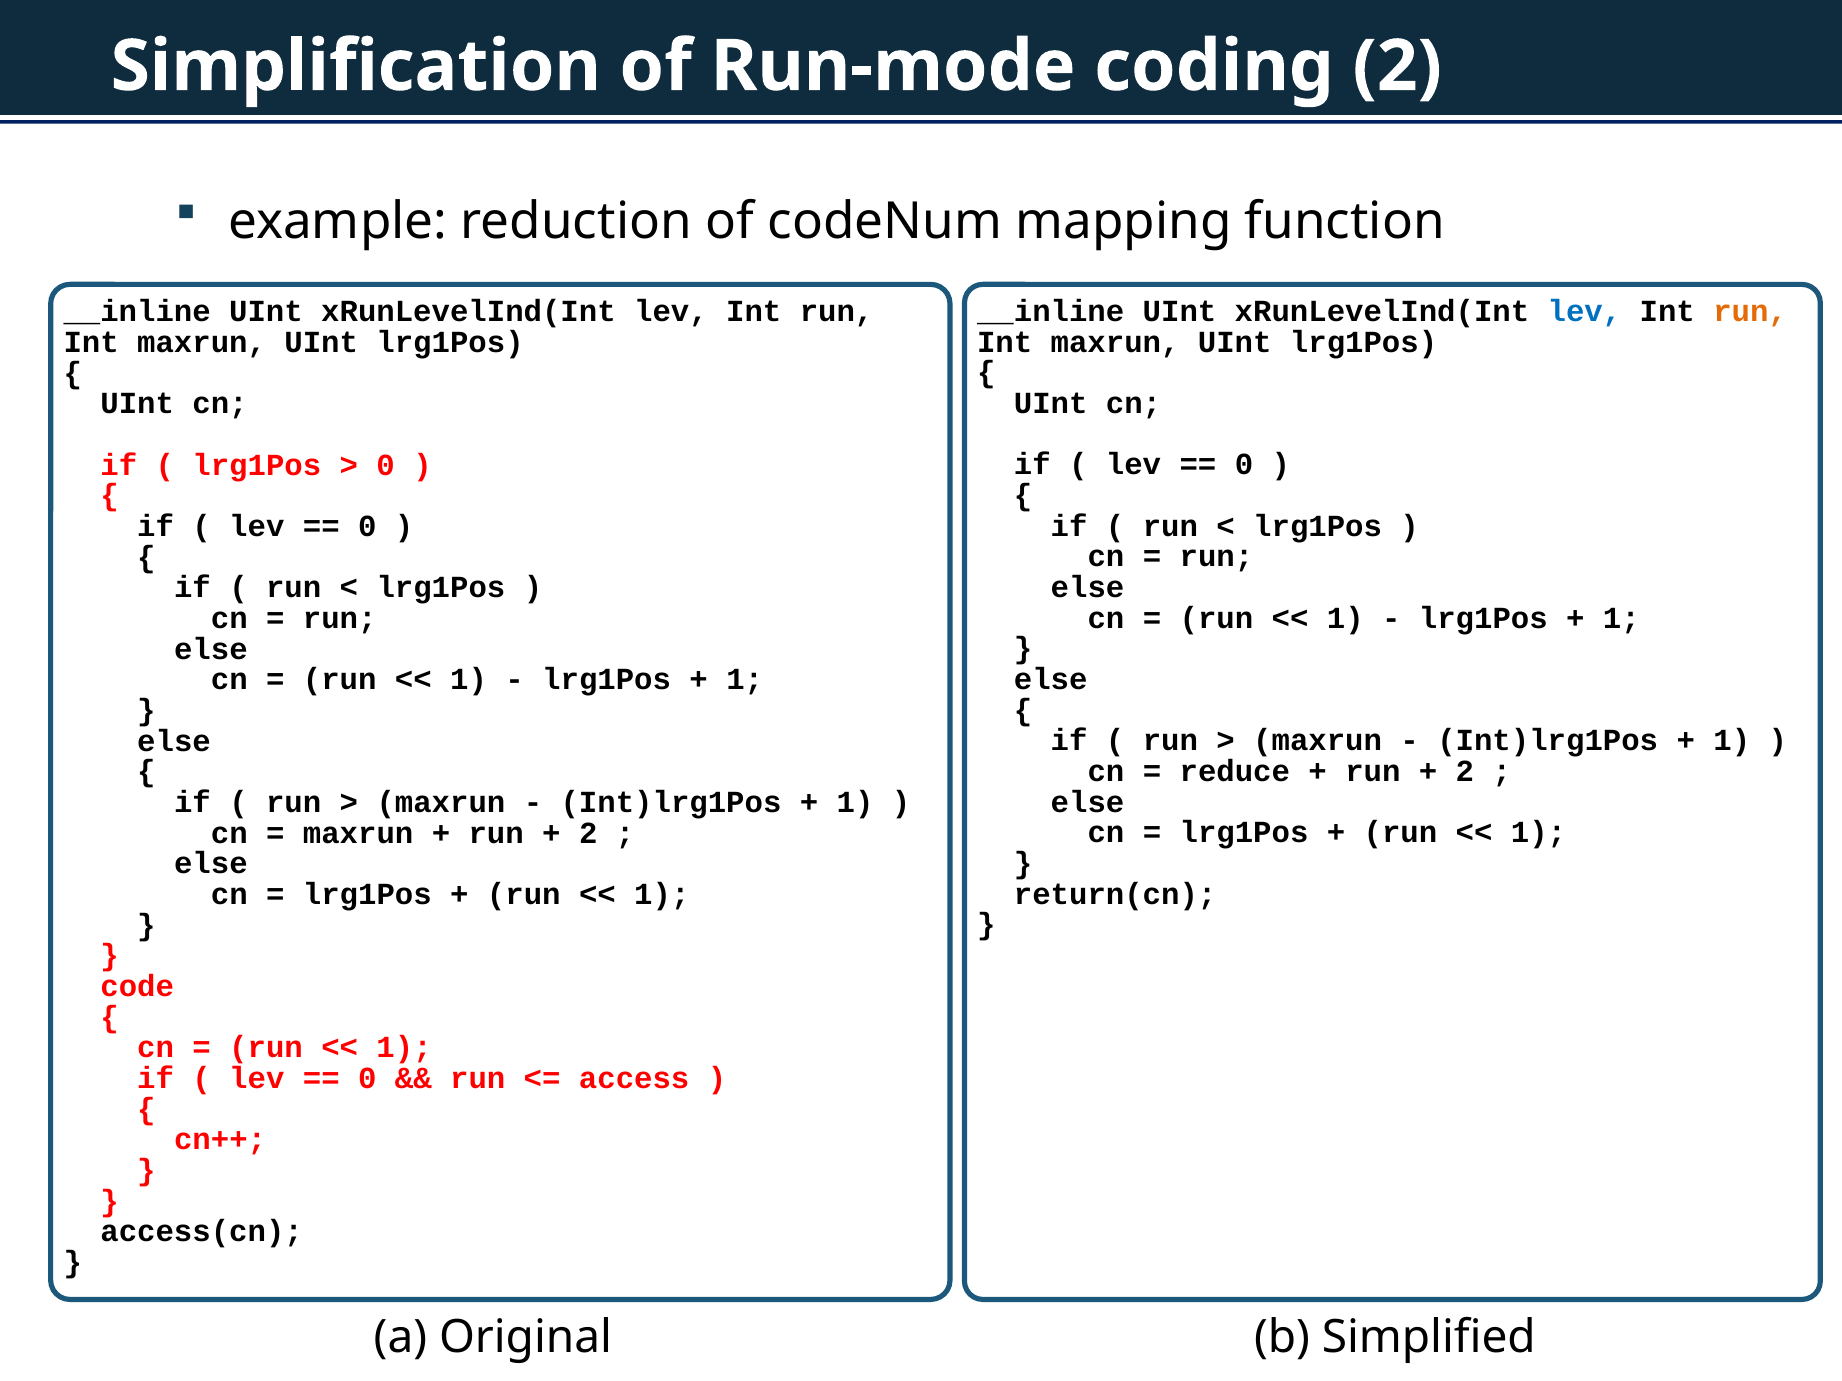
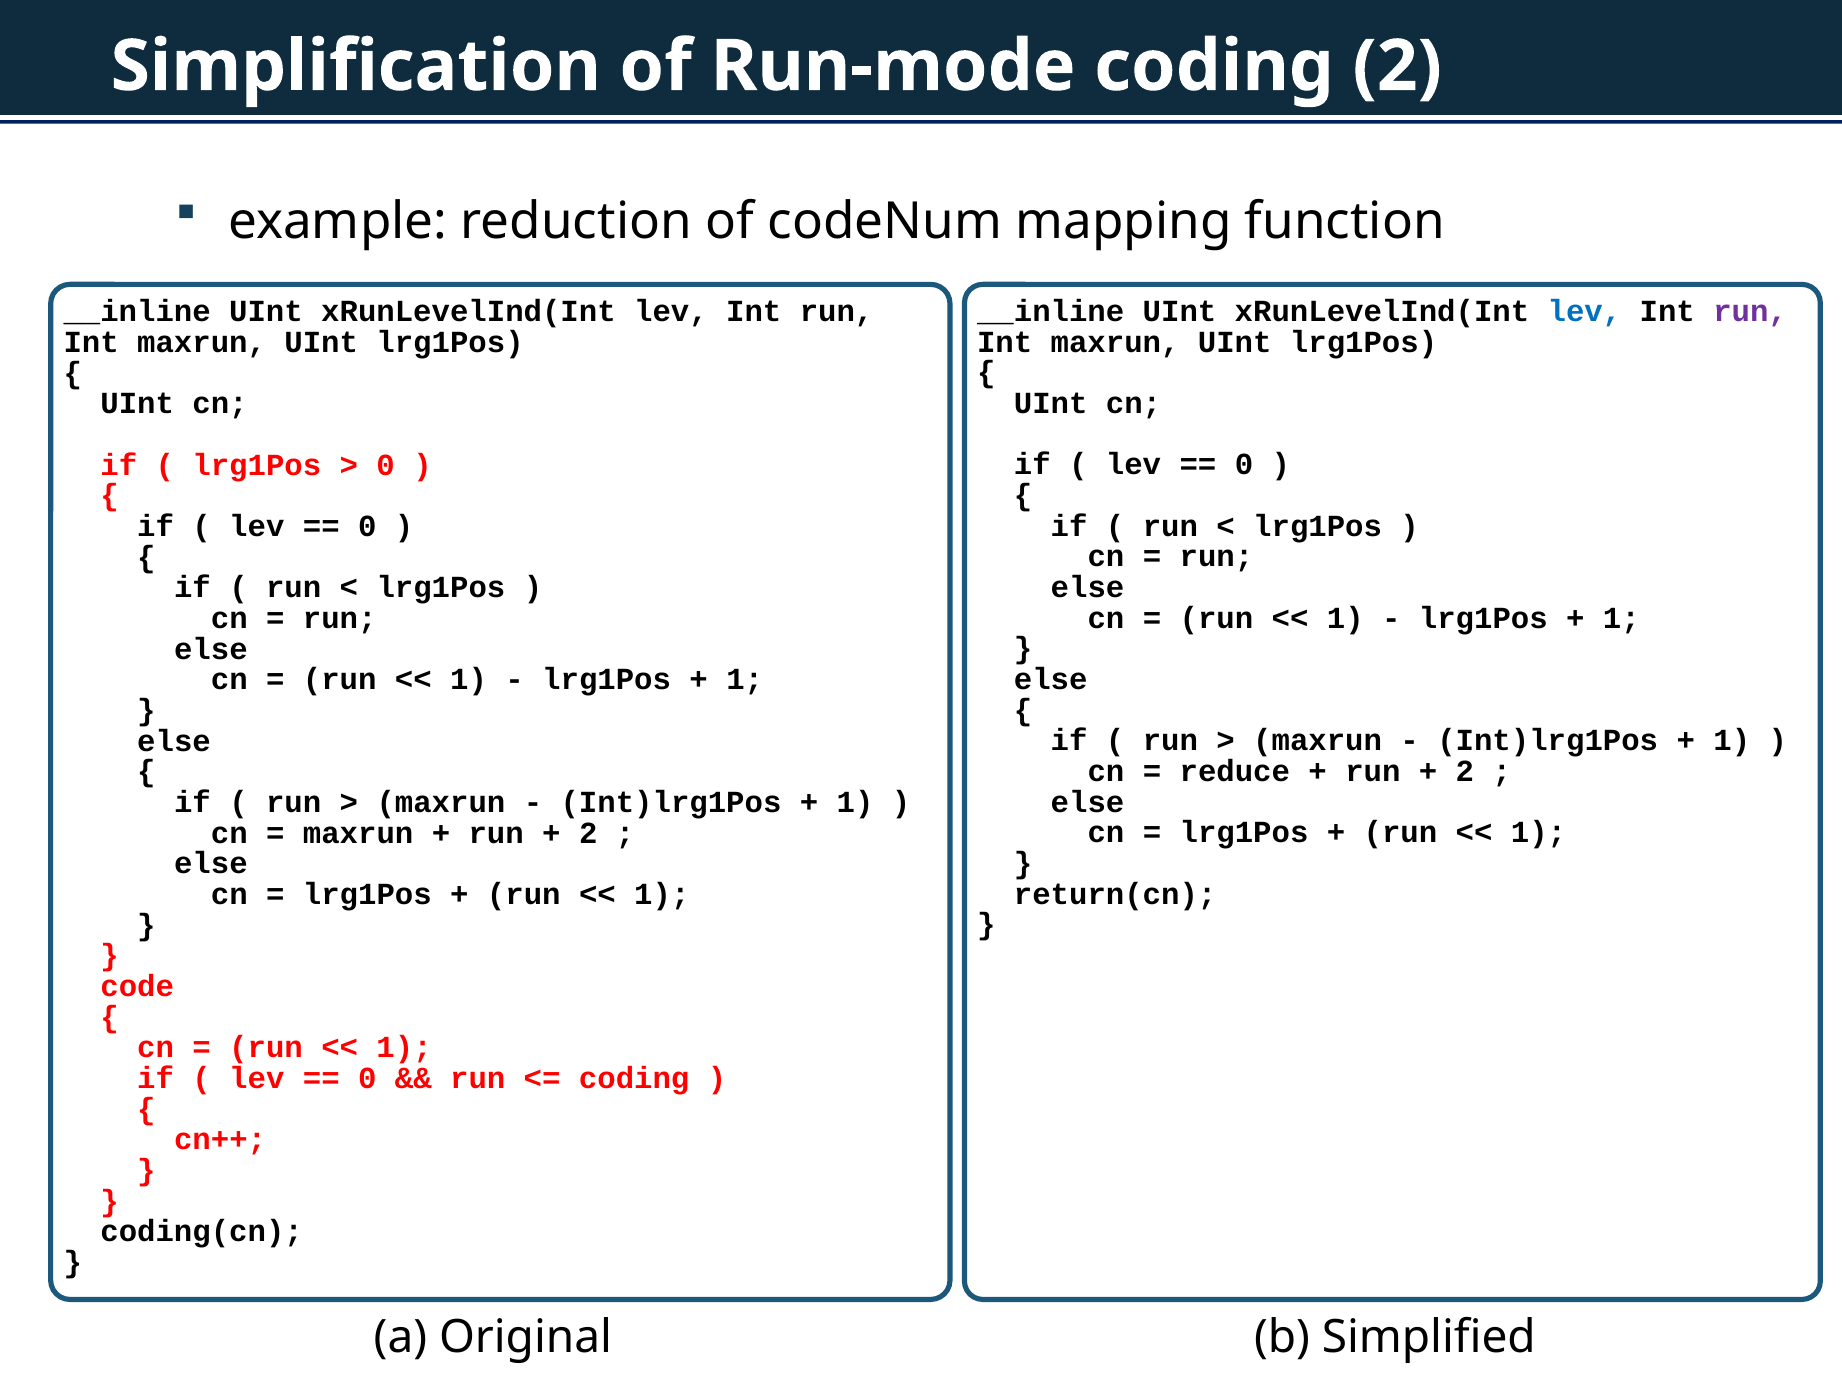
run at (1750, 311) colour: orange -> purple
access at (634, 1079): access -> coding
access(cn: access(cn -> coding(cn
